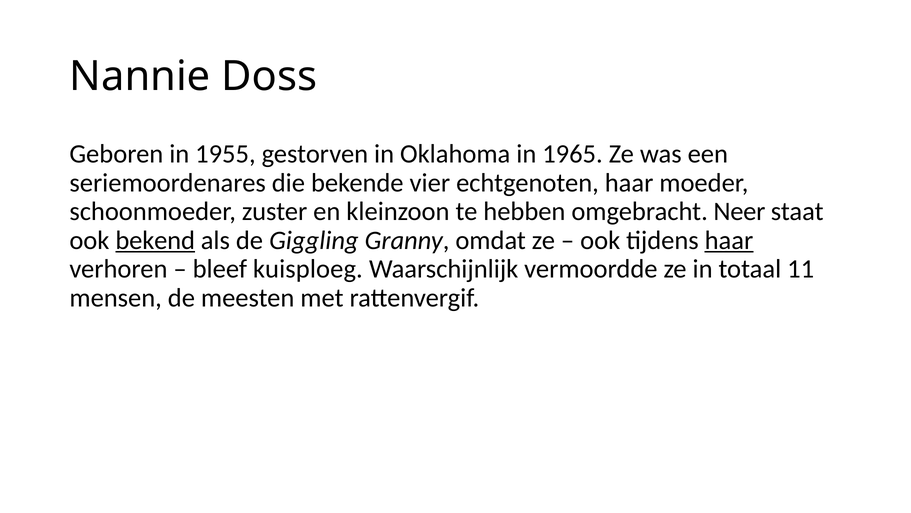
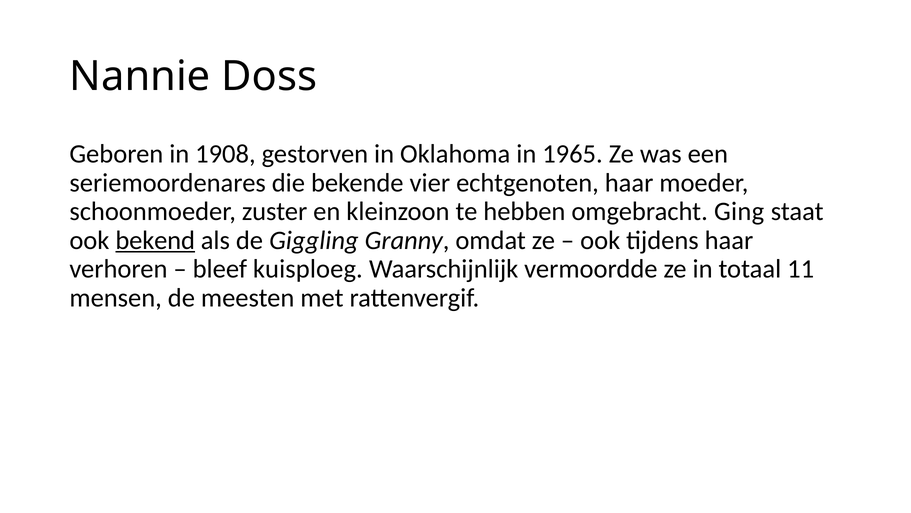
1955: 1955 -> 1908
Neer: Neer -> Ging
haar at (729, 240) underline: present -> none
